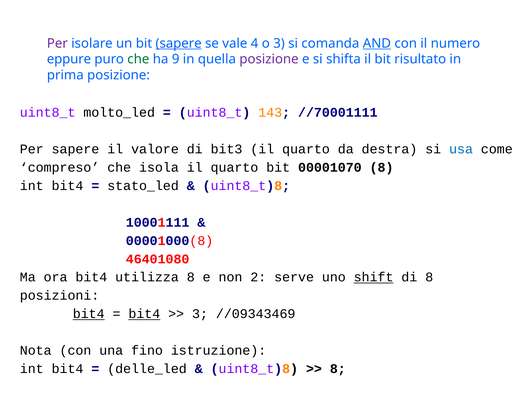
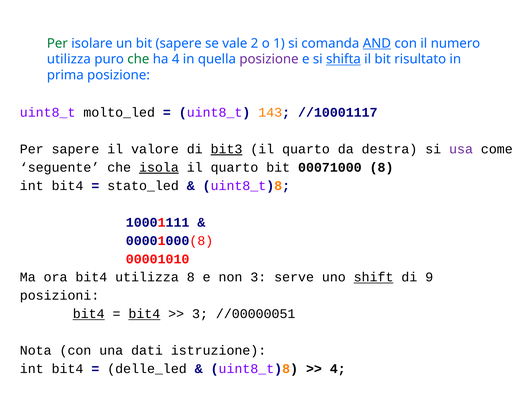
Per at (57, 43) colour: purple -> green
sapere at (179, 43) underline: present -> none
4: 4 -> 2
o 3: 3 -> 1
eppure at (69, 59): eppure -> utilizza
ha 9: 9 -> 4
shifta underline: none -> present
//70001111: //70001111 -> //10001117
bit3 underline: none -> present
usa colour: blue -> purple
compreso: compreso -> seguente
isola underline: none -> present
00001070: 00001070 -> 00071000
46401080: 46401080 -> 00001010
non 2: 2 -> 3
di 8: 8 -> 9
//09343469: //09343469 -> //00000051
fino: fino -> dati
8 at (338, 368): 8 -> 4
